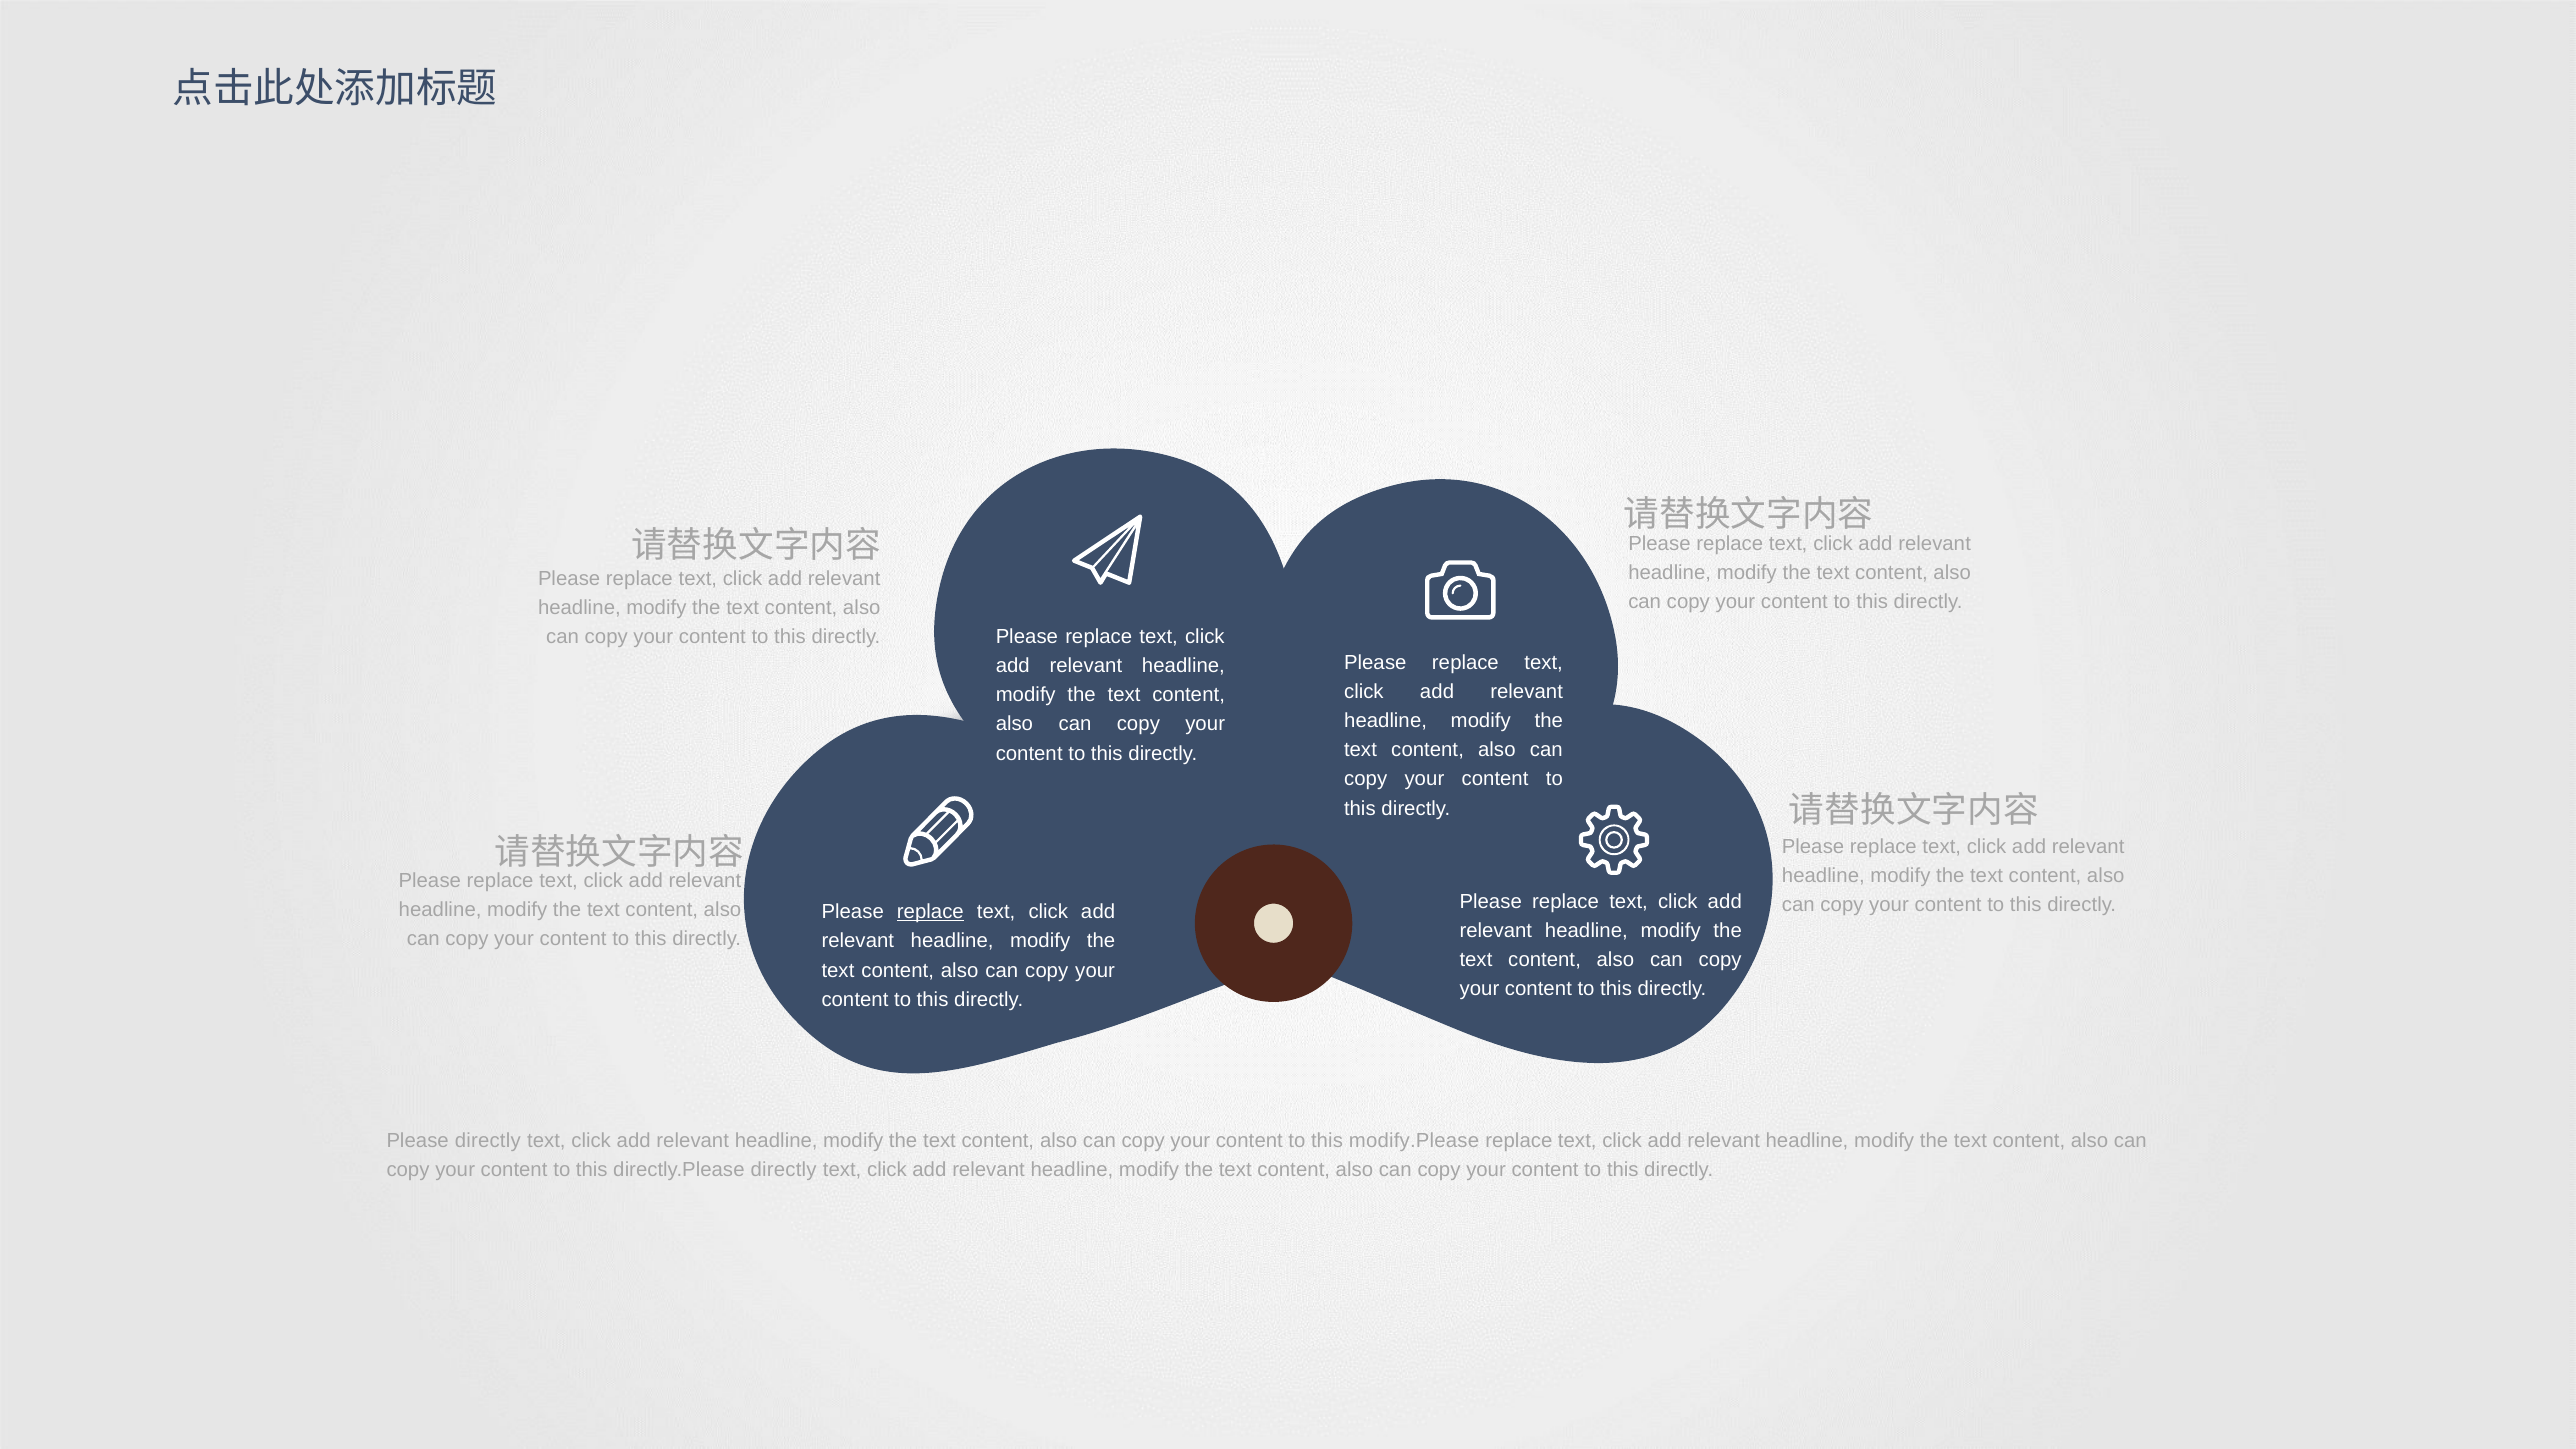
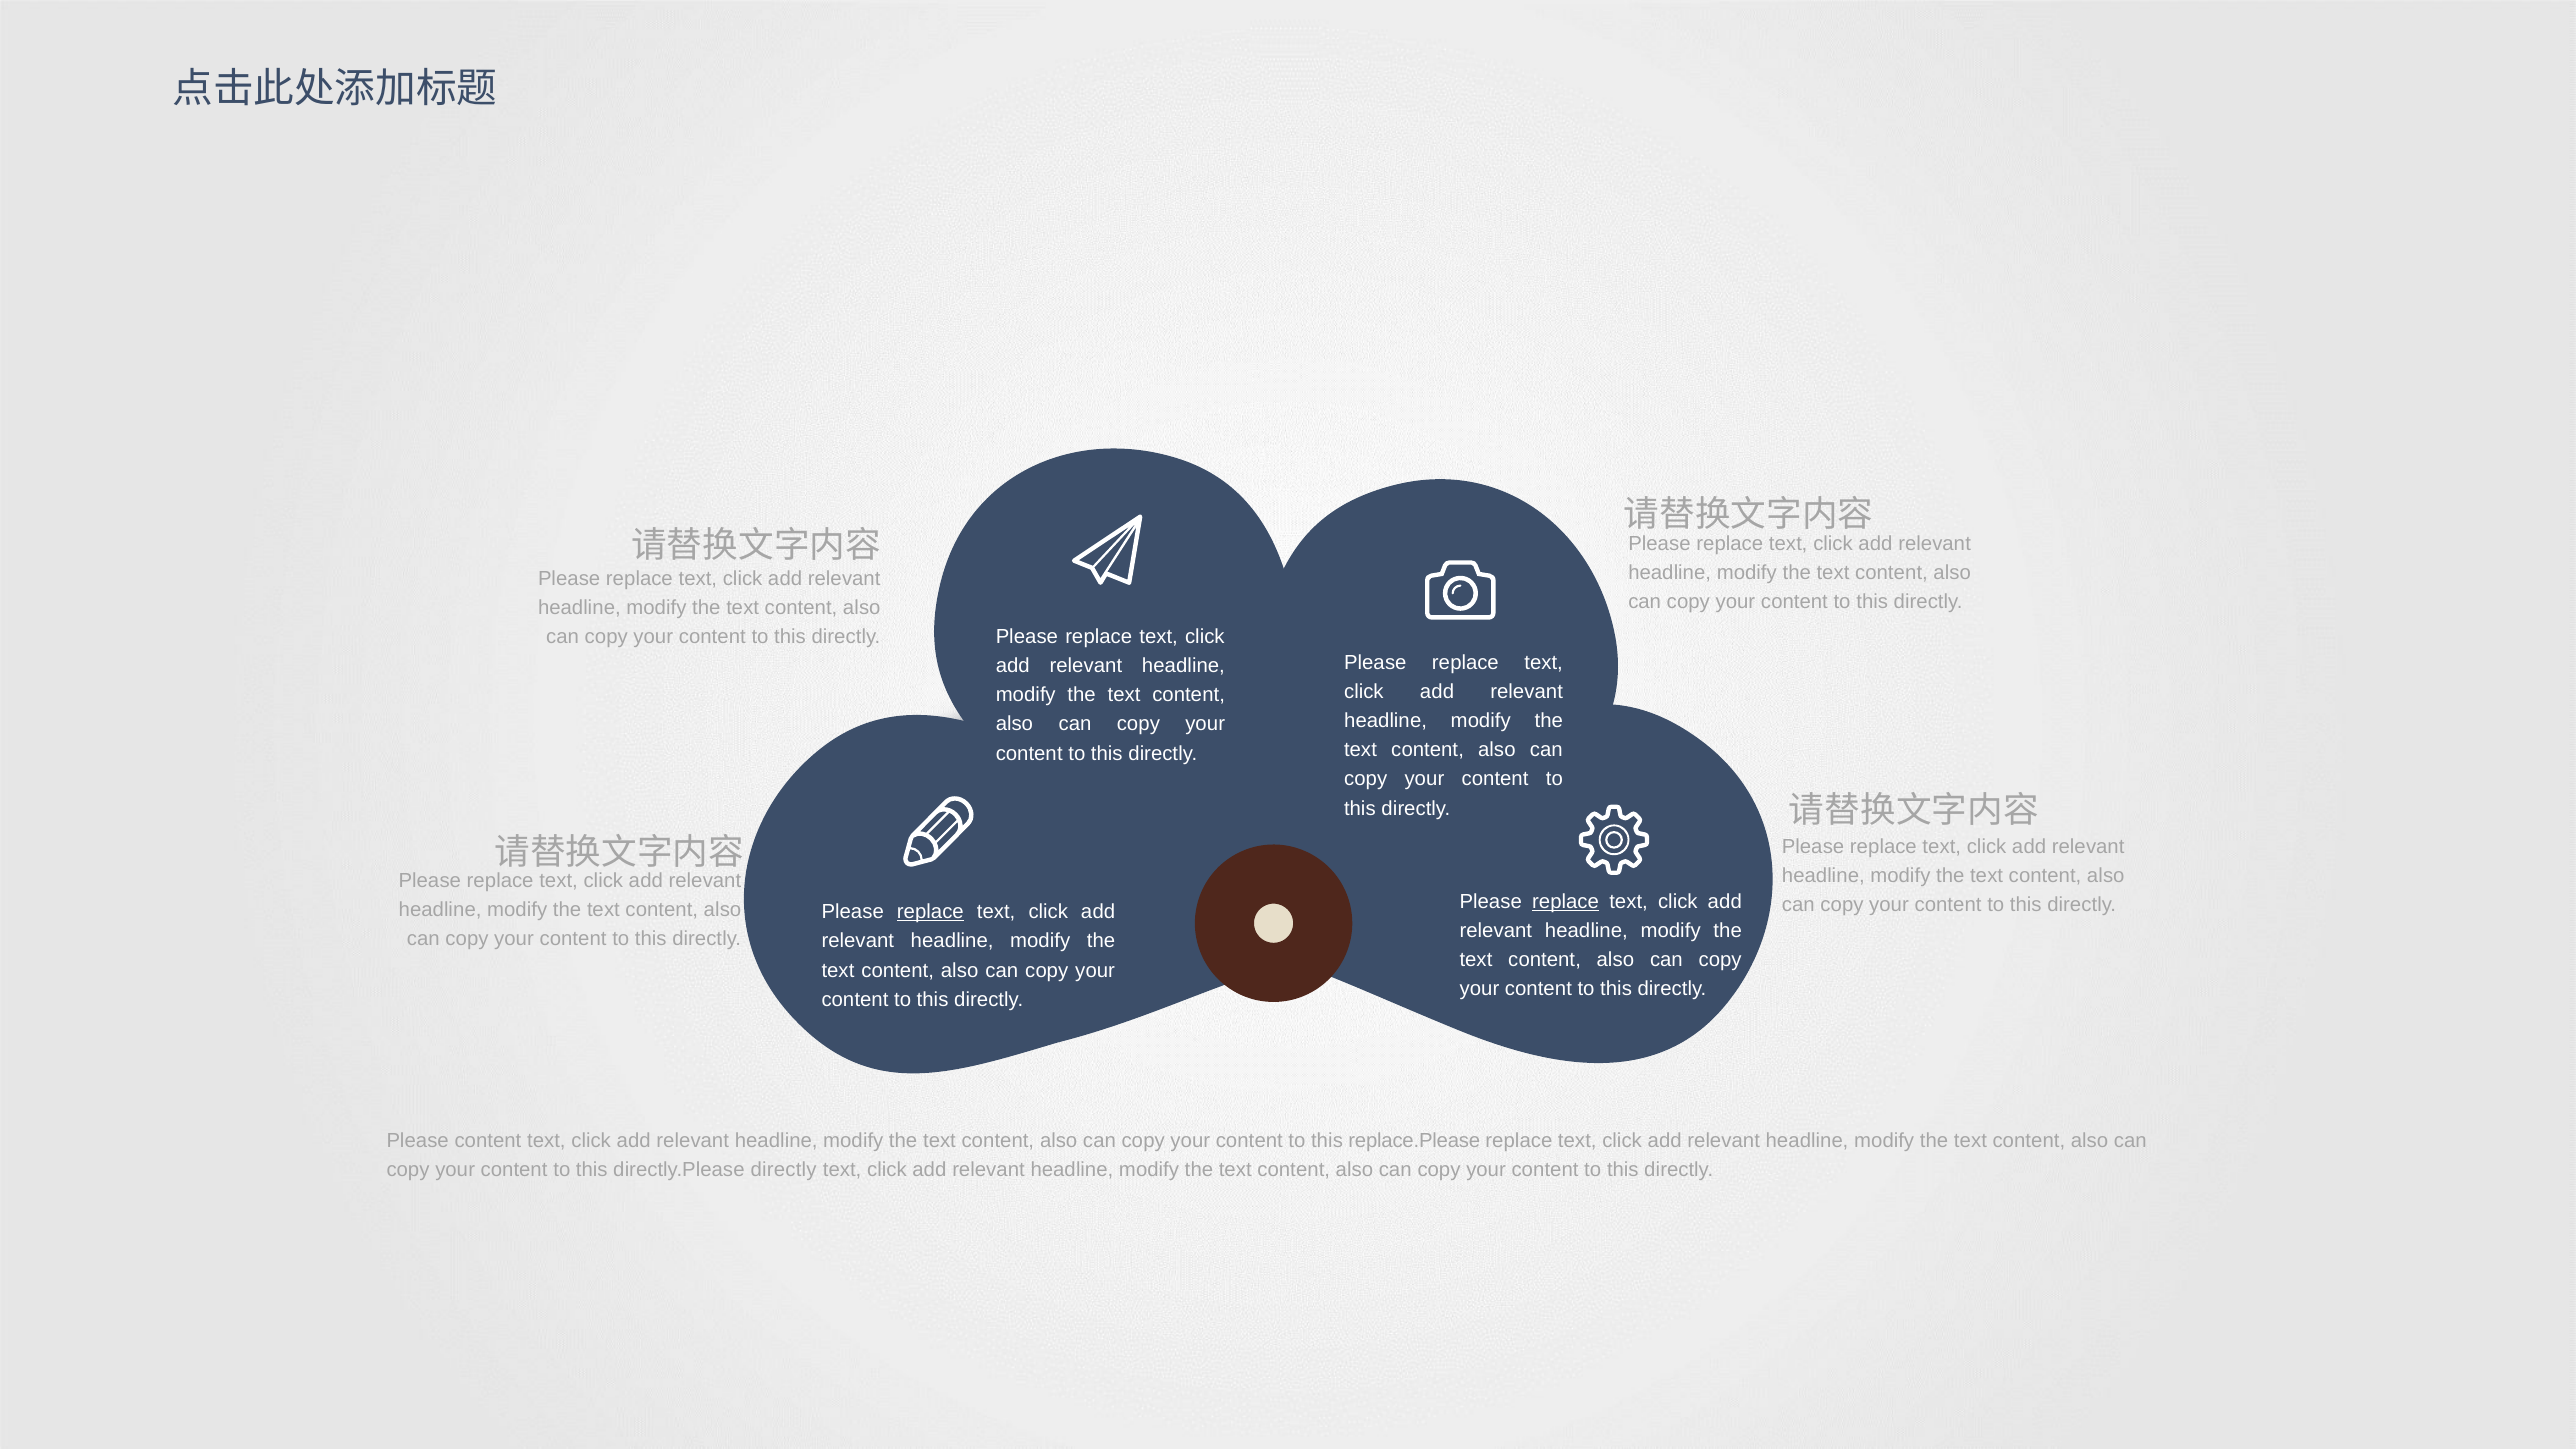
replace at (1566, 901) underline: none -> present
Please directly: directly -> content
modify.Please: modify.Please -> replace.Please
